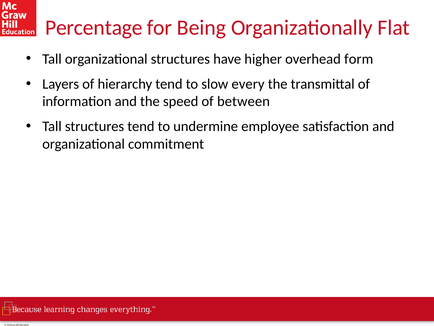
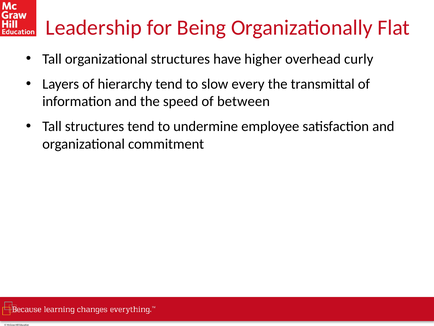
Percentage: Percentage -> Leadership
form: form -> curly
